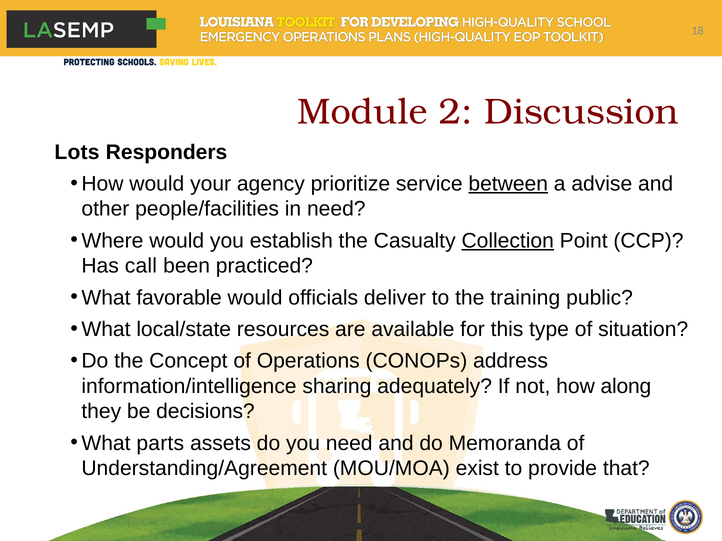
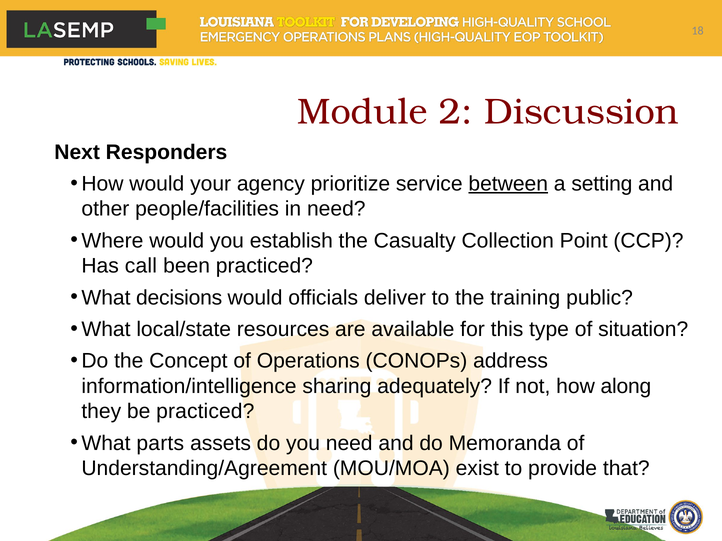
Lots: Lots -> Next
advise: advise -> setting
Collection underline: present -> none
favorable: favorable -> decisions
be decisions: decisions -> practiced
